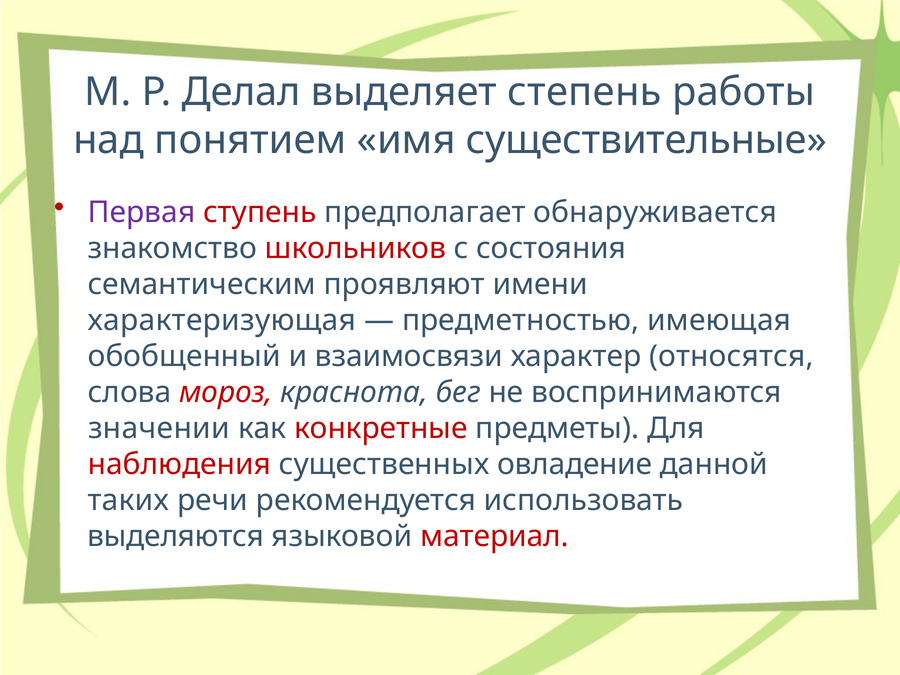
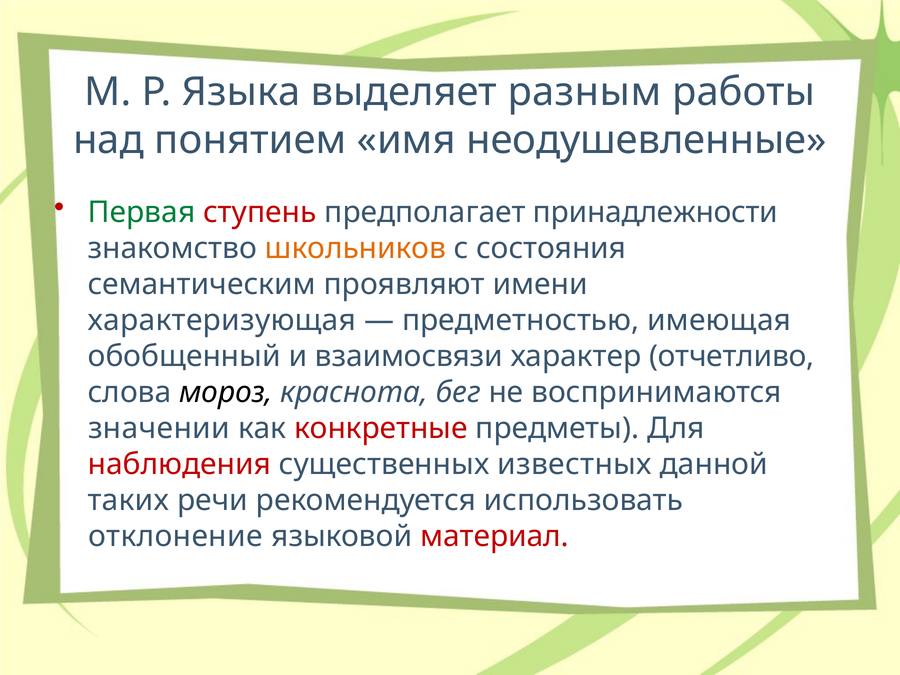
Делал: Делал -> Языка
степень: степень -> разным
существительные: существительные -> неодушевленные
Первая colour: purple -> green
обнаруживается: обнаруживается -> принадлежности
школьников colour: red -> orange
относятся: относятся -> отчетливо
мороз colour: red -> black
овладение: овладение -> известных
выделяются: выделяются -> отклонение
